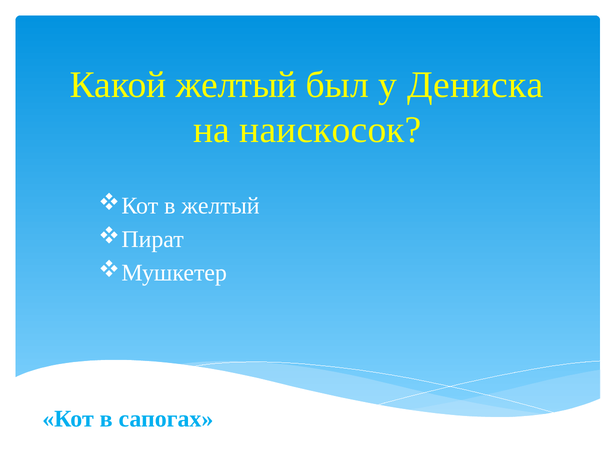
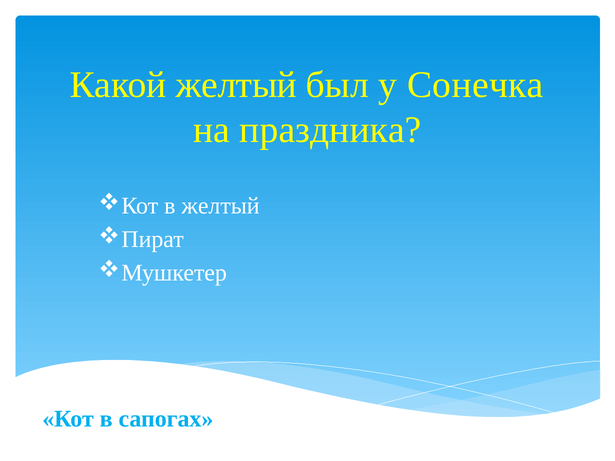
Дениска: Дениска -> Сонечка
наискосок: наискосок -> праздника
